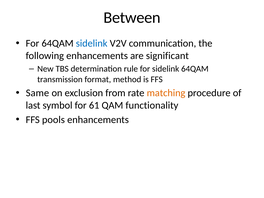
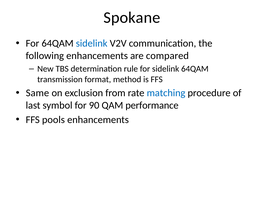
Between: Between -> Spokane
significant: significant -> compared
matching colour: orange -> blue
61: 61 -> 90
functionality: functionality -> performance
